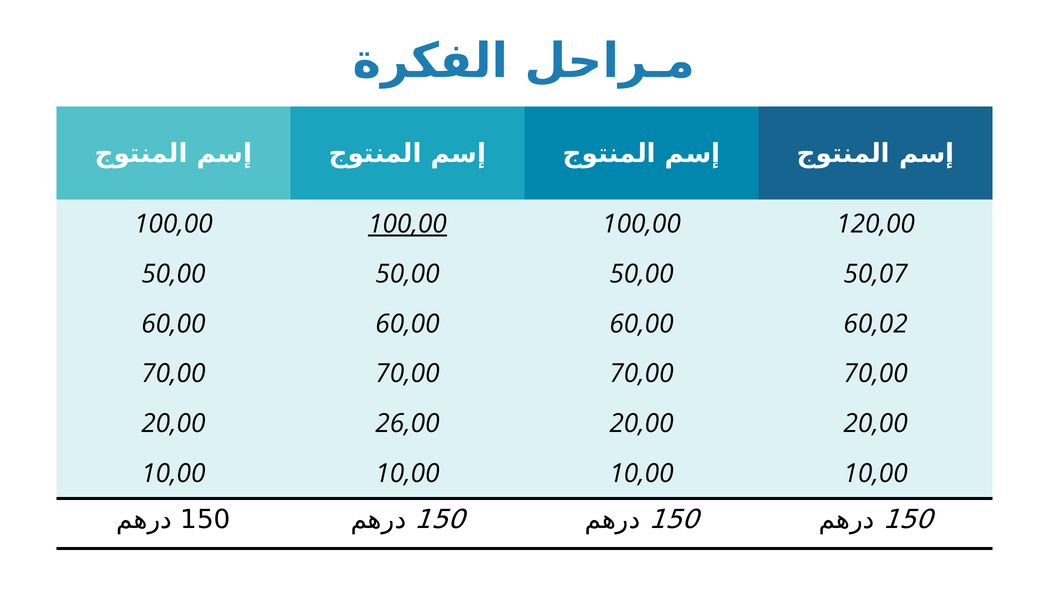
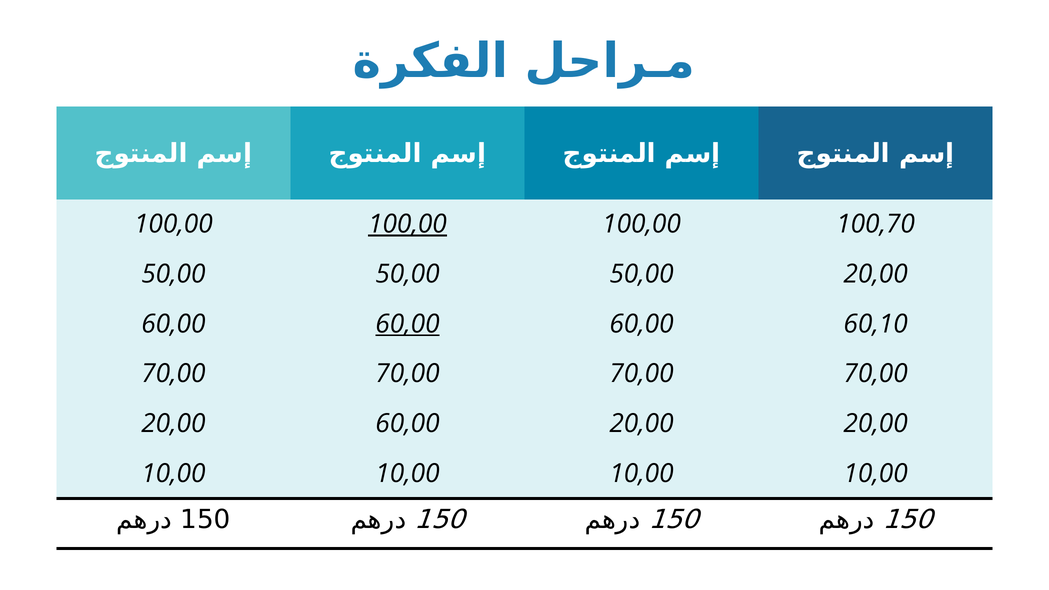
120,00: 120,00 -> 100,70
50,00 50,07: 50,07 -> 20,00
60,00 at (407, 324) underline: none -> present
60,02: 60,02 -> 60,10
26,00 at (407, 424): 26,00 -> 60,00
